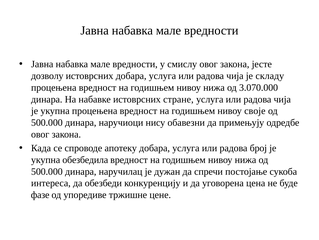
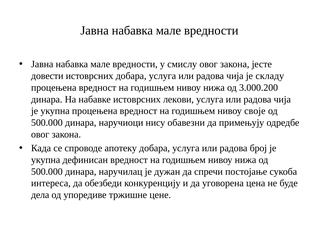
дозволу: дозволу -> довести
3.070.000: 3.070.000 -> 3.000.200
стране: стране -> лекови
обезбедила: обезбедила -> дефинисан
фазе: фазе -> дела
